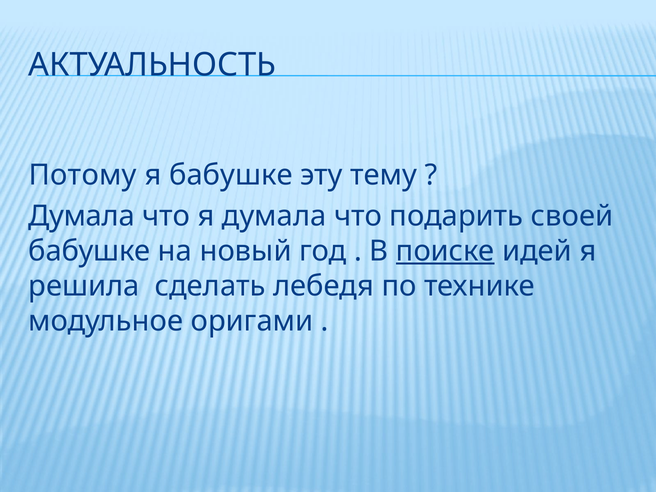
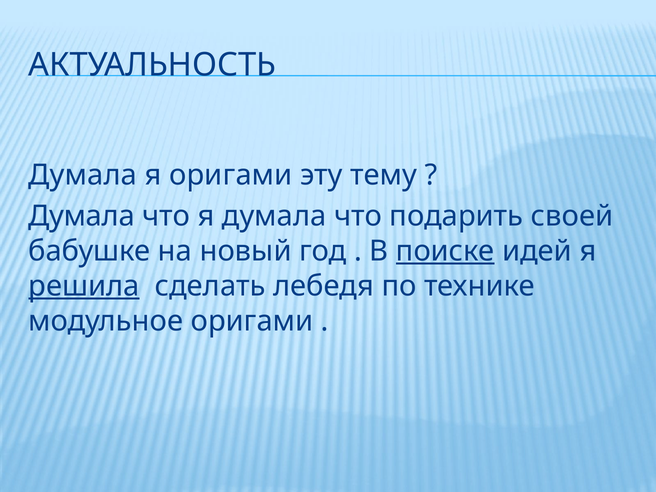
Потому at (83, 175): Потому -> Думала
я бабушке: бабушке -> оригами
решила underline: none -> present
